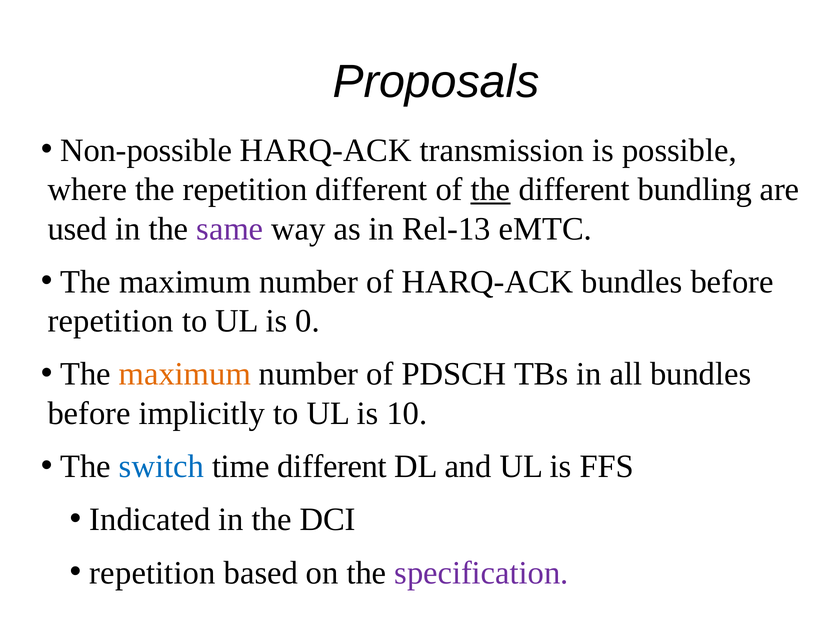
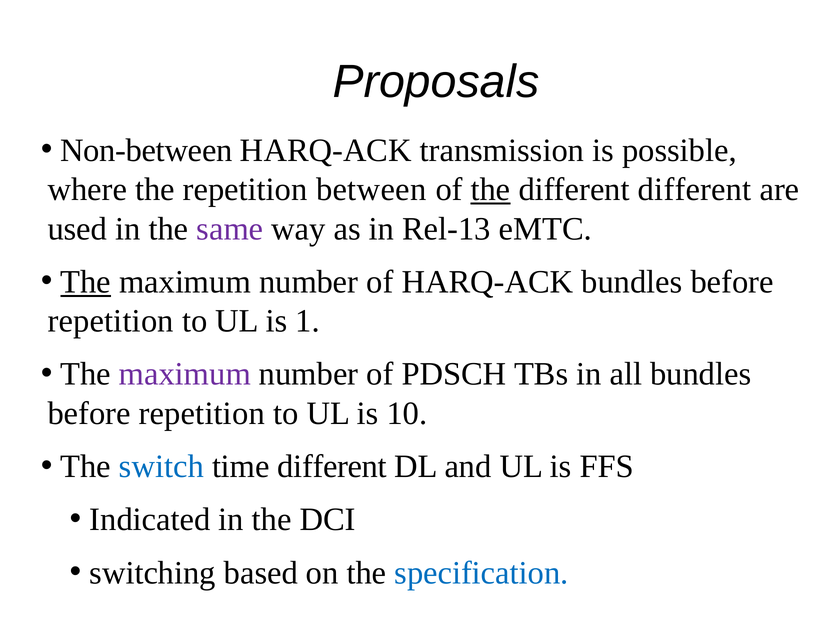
Non-possible: Non-possible -> Non-between
repetition different: different -> between
different bundling: bundling -> different
The at (86, 282) underline: none -> present
0: 0 -> 1
maximum at (185, 374) colour: orange -> purple
implicitly at (202, 413): implicitly -> repetition
repetition at (153, 572): repetition -> switching
specification colour: purple -> blue
